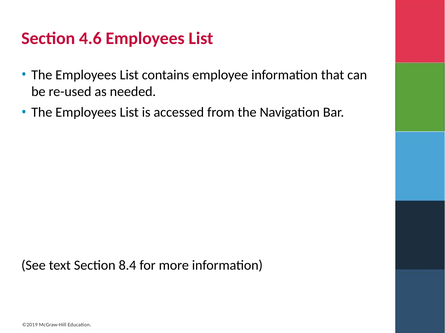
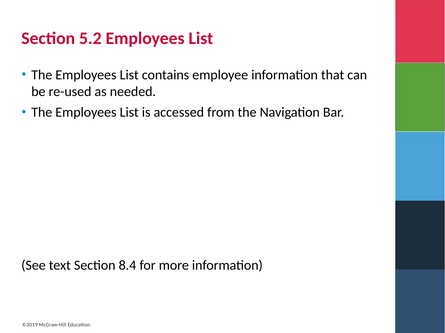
4.6: 4.6 -> 5.2
